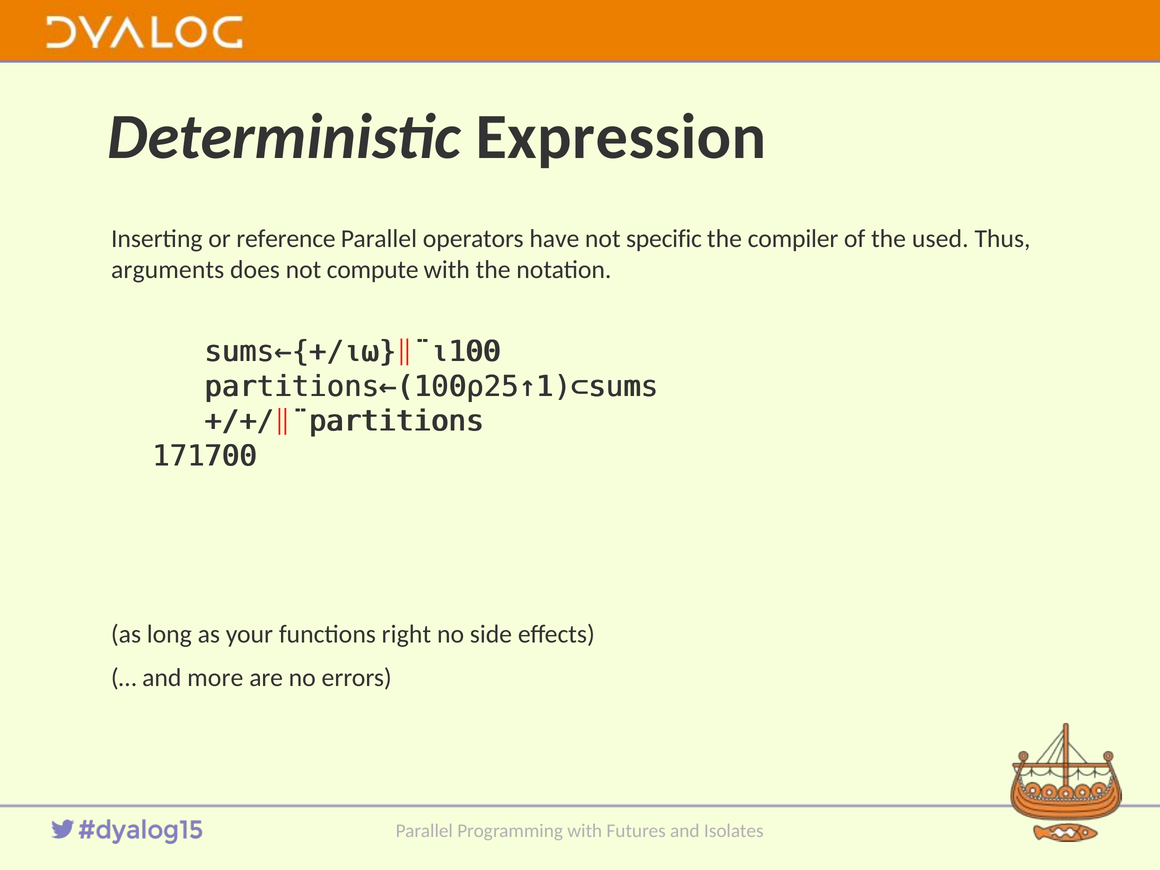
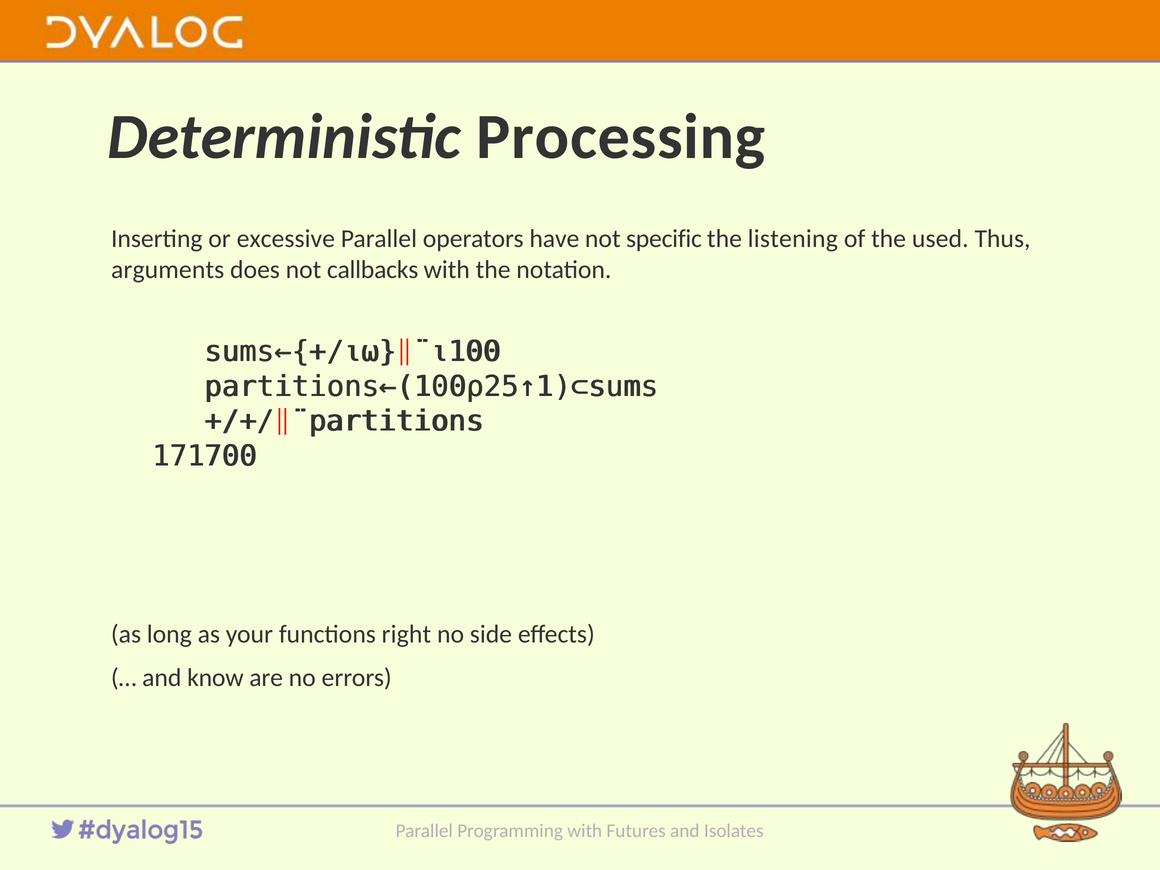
Expression: Expression -> Processing
reference: reference -> excessive
compiler: compiler -> listening
compute: compute -> callbacks
more: more -> know
